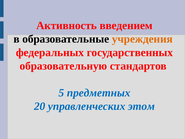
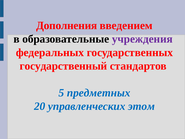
Активность: Активность -> Дополнения
учреждения colour: orange -> purple
образовательную: образовательную -> государственный
